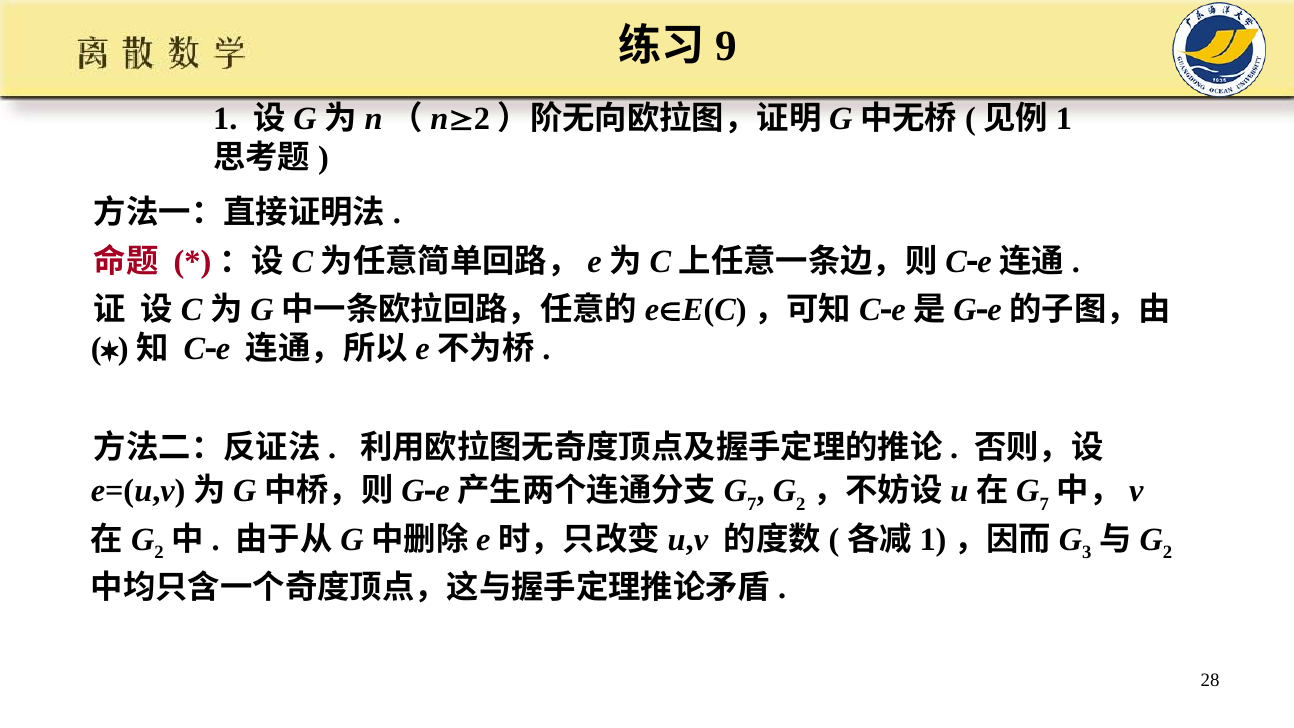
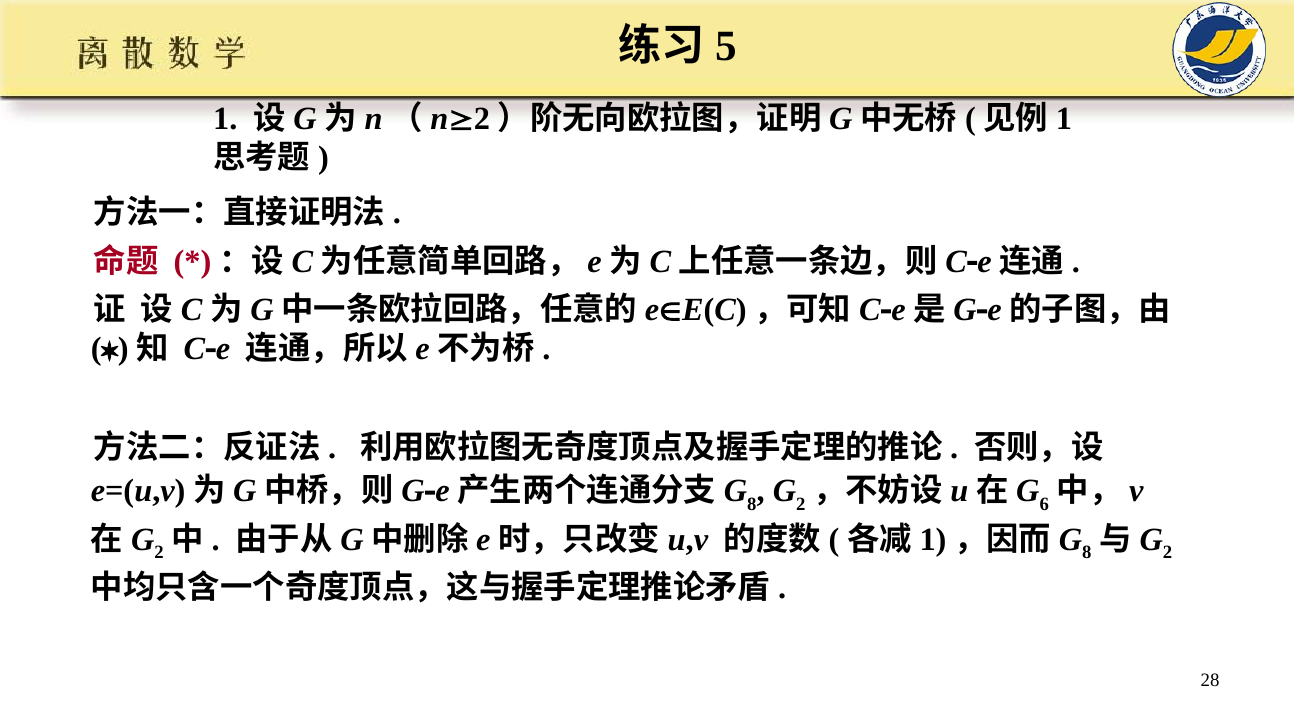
9: 9 -> 5
7 at (752, 504): 7 -> 8
7 at (1044, 504): 7 -> 6
3 at (1087, 552): 3 -> 8
